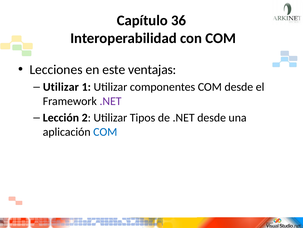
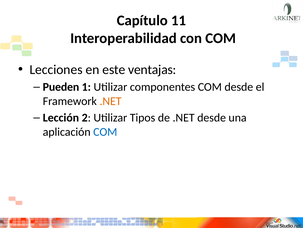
36: 36 -> 11
Utilizar at (61, 87): Utilizar -> Pueden
.NET at (111, 101) colour: purple -> orange
